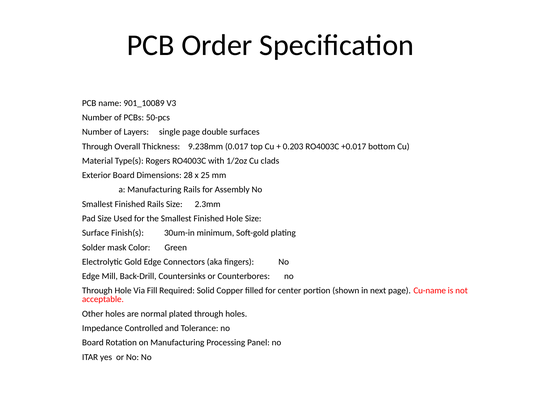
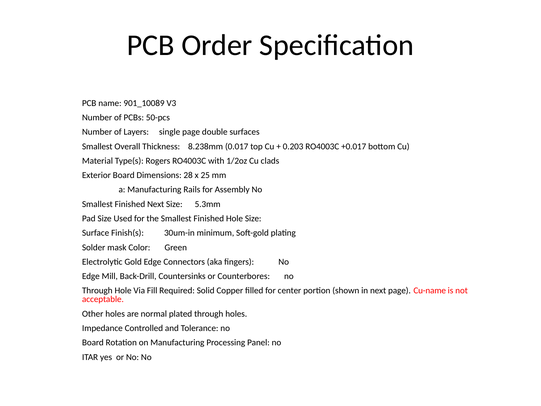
Through at (97, 146): Through -> Smallest
9.238mm: 9.238mm -> 8.238mm
Finished Rails: Rails -> Next
2.3mm: 2.3mm -> 5.3mm
